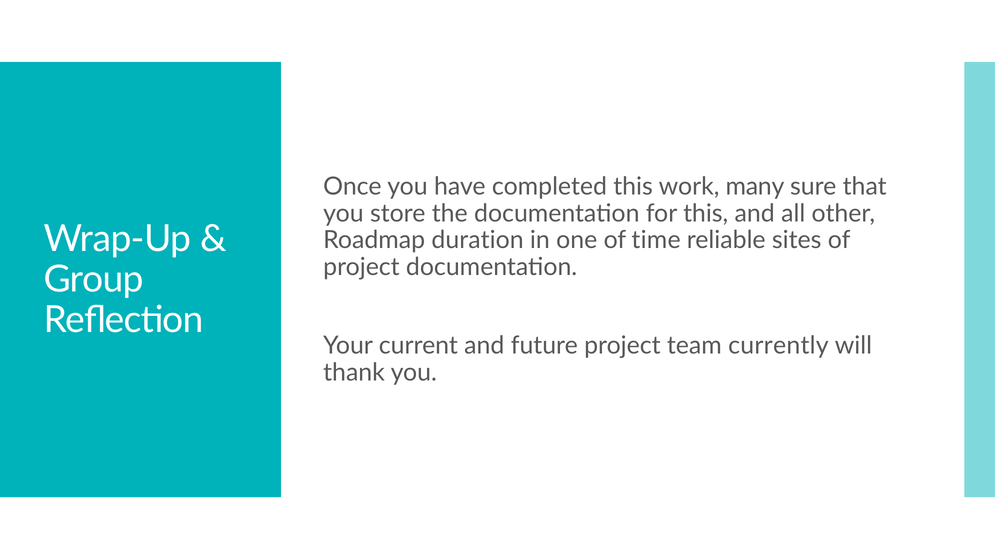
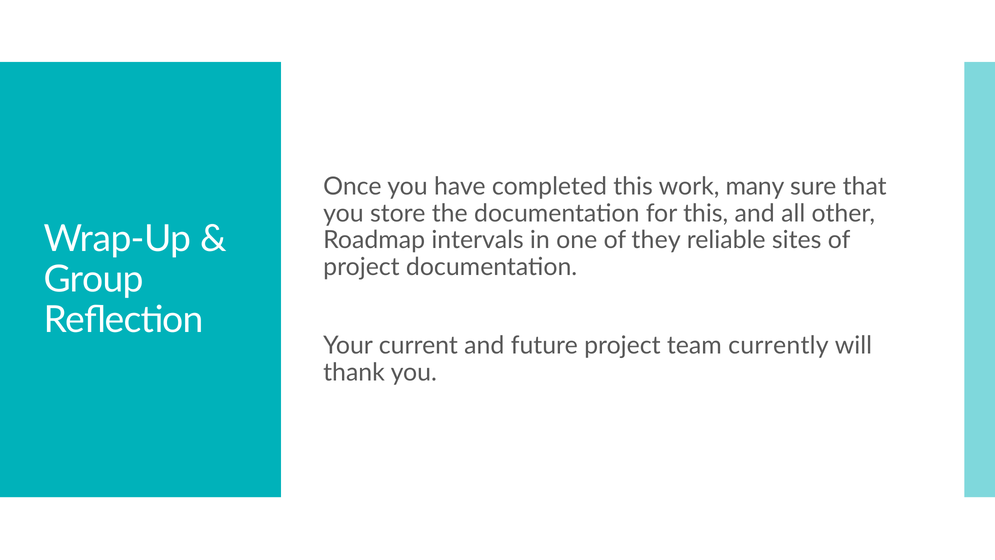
duration: duration -> intervals
time: time -> they
